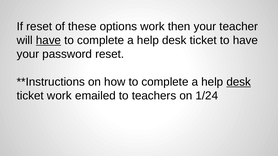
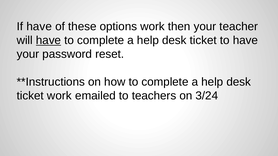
If reset: reset -> have
desk at (239, 82) underline: present -> none
1/24: 1/24 -> 3/24
